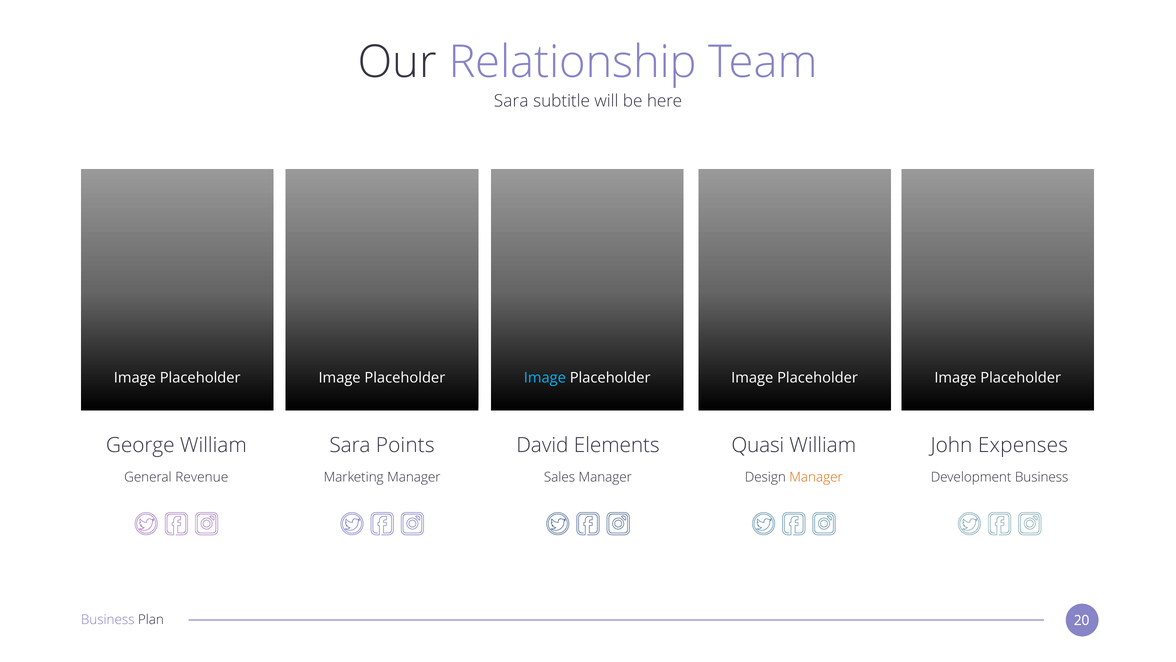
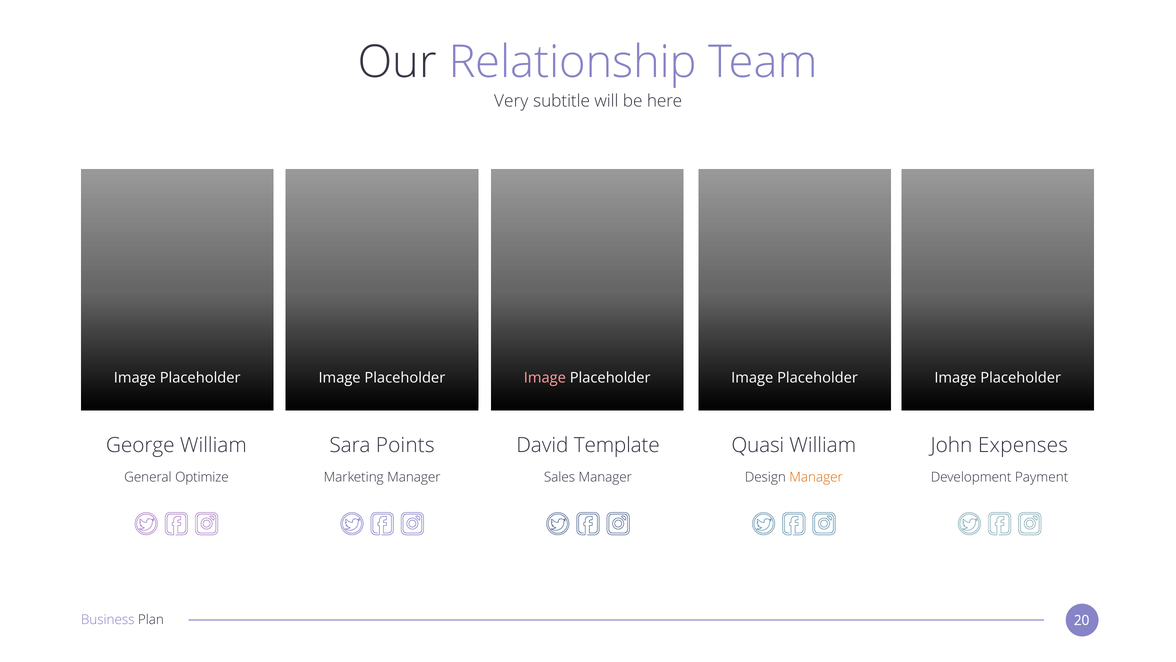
Sara at (511, 101): Sara -> Very
Image at (545, 378) colour: light blue -> pink
Elements: Elements -> Template
Revenue: Revenue -> Optimize
Development Business: Business -> Payment
